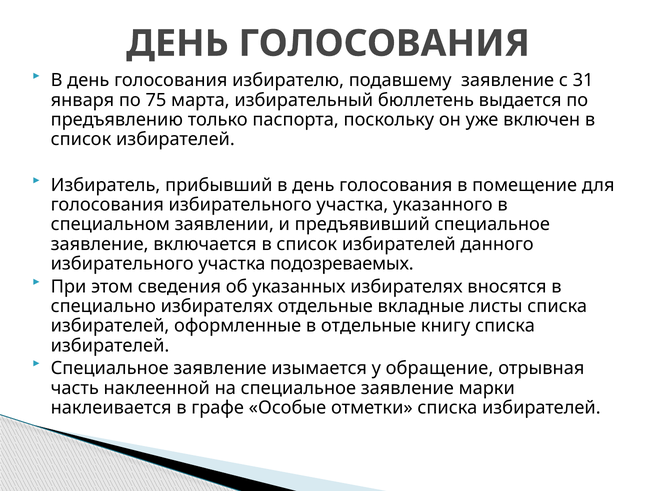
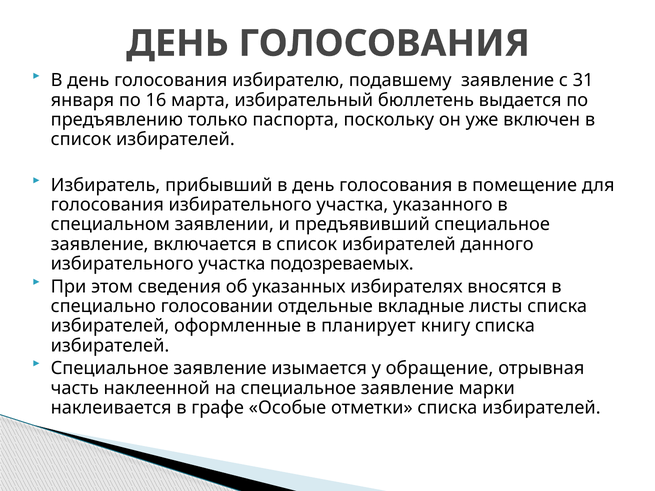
75: 75 -> 16
специально избирателях: избирателях -> голосовании
в отдельные: отдельные -> планирует
